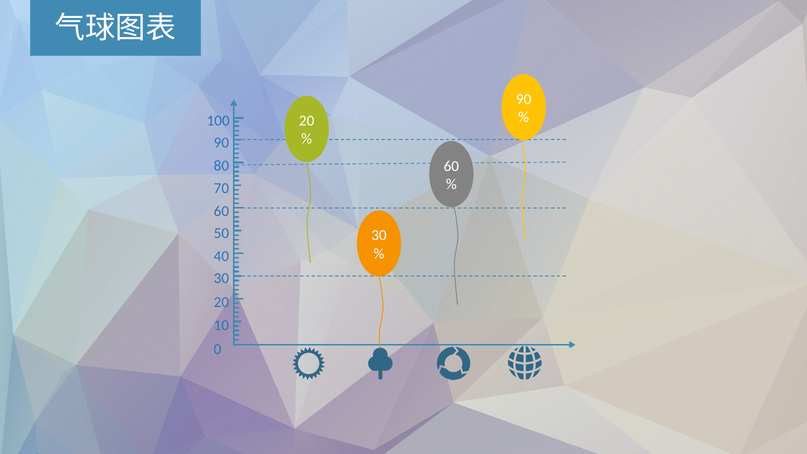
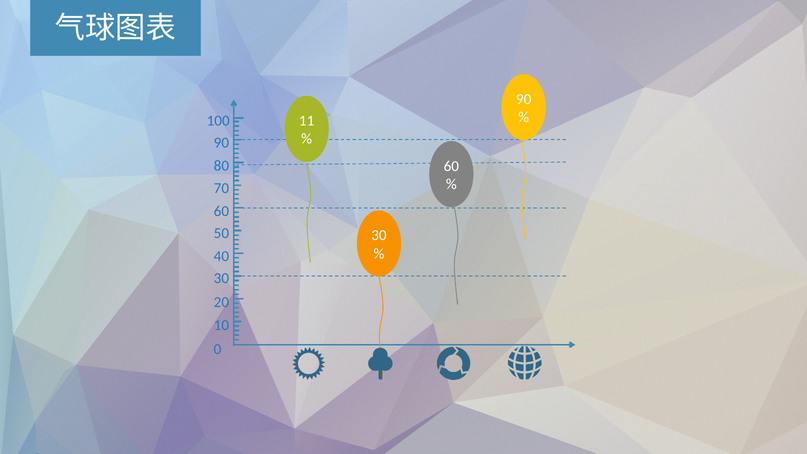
100 20: 20 -> 11
